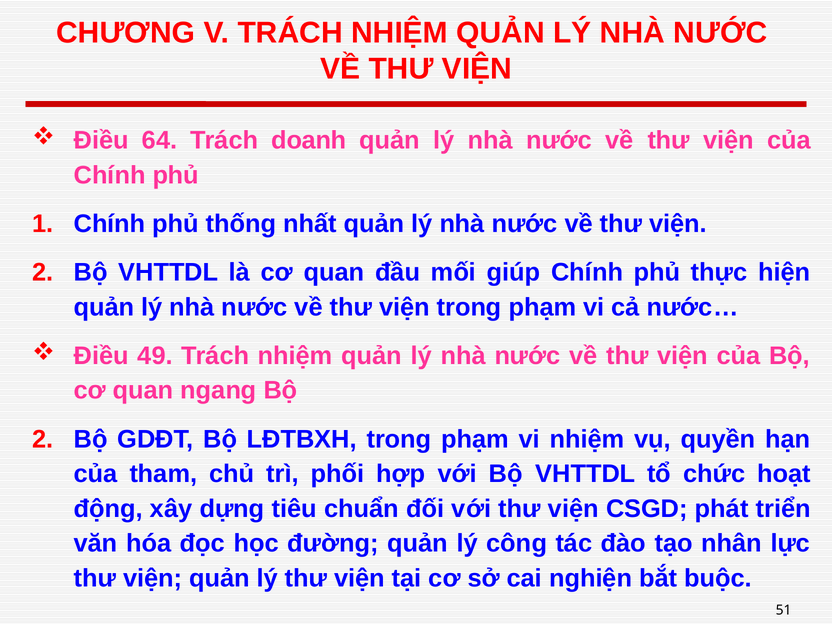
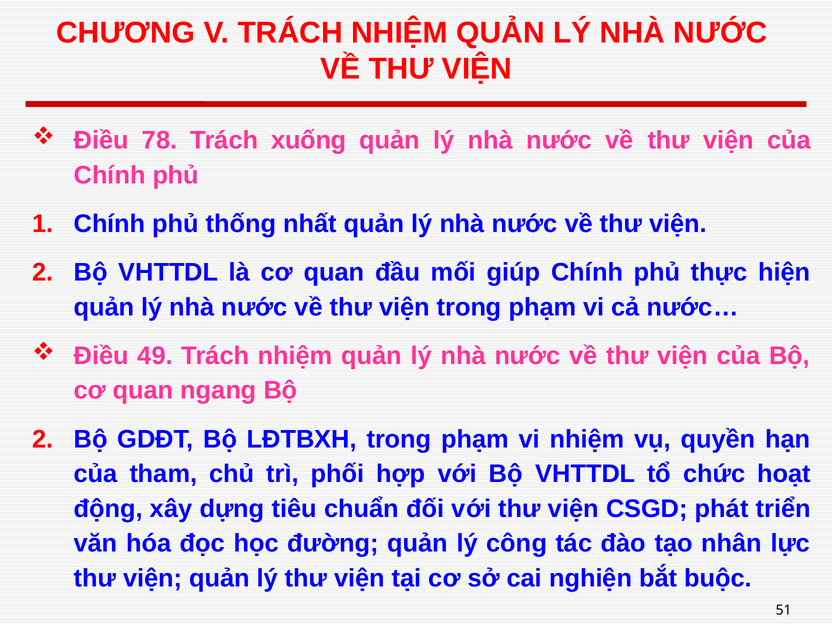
64: 64 -> 78
doanh: doanh -> xuống
